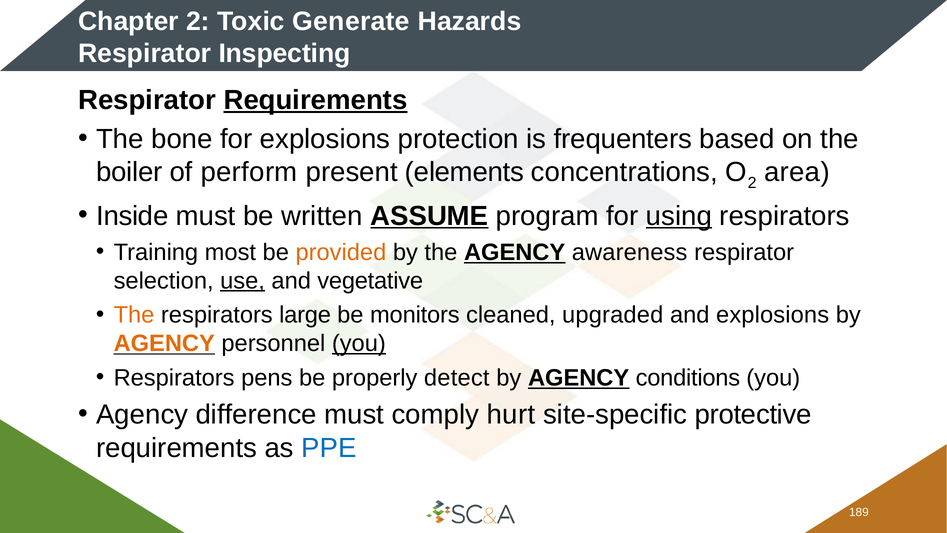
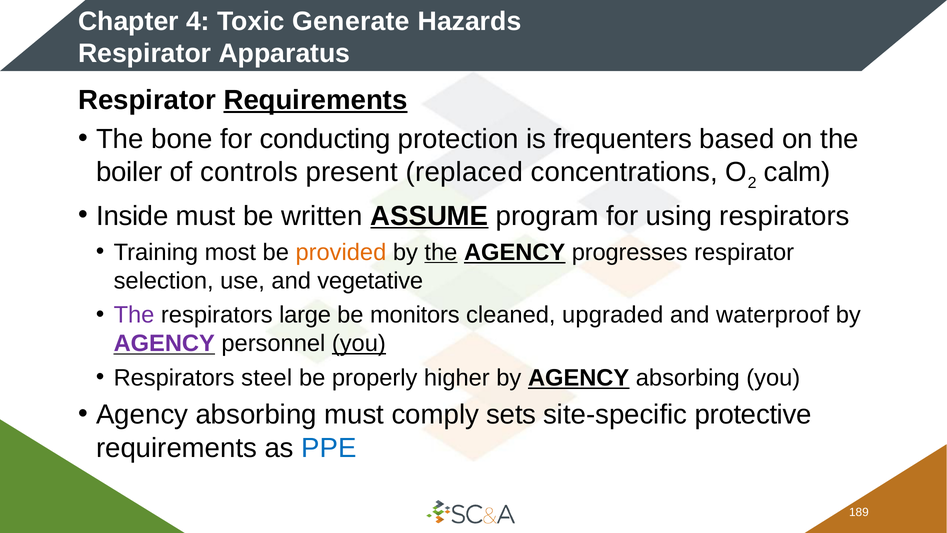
Chapter 2: 2 -> 4
Inspecting: Inspecting -> Apparatus
for explosions: explosions -> conducting
perform: perform -> controls
elements: elements -> replaced
area: area -> calm
using underline: present -> none
the at (441, 252) underline: none -> present
awareness: awareness -> progresses
use underline: present -> none
The at (134, 315) colour: orange -> purple
and explosions: explosions -> waterproof
AGENCY at (164, 343) colour: orange -> purple
pens: pens -> steel
detect: detect -> higher
by AGENCY conditions: conditions -> absorbing
difference at (256, 415): difference -> absorbing
hurt: hurt -> sets
